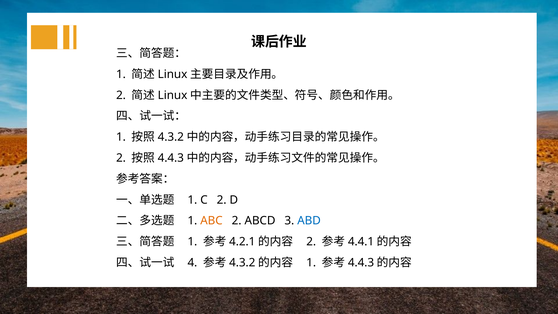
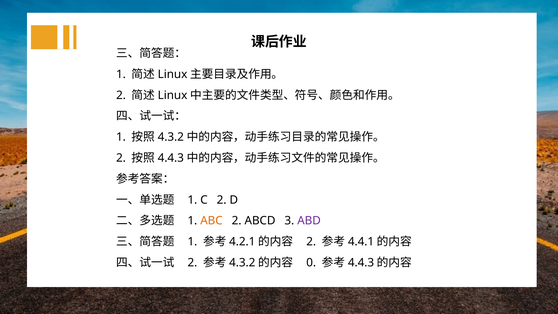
ABD colour: blue -> purple
4 at (192, 263): 4 -> 2
1 at (311, 263): 1 -> 0
